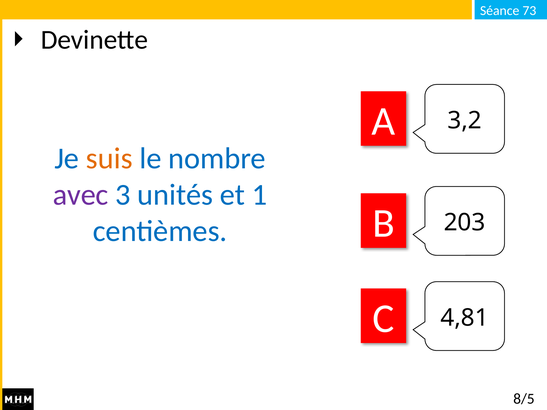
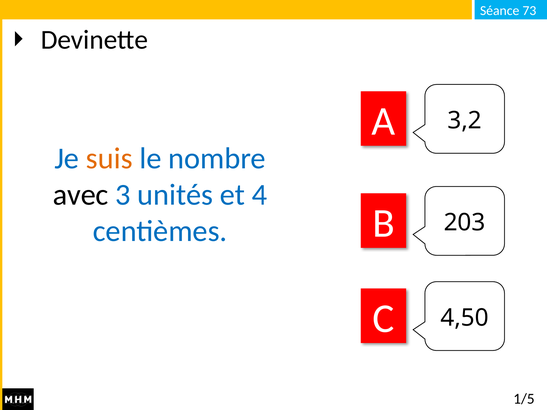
avec colour: purple -> black
1: 1 -> 4
4,81: 4,81 -> 4,50
8/5: 8/5 -> 1/5
